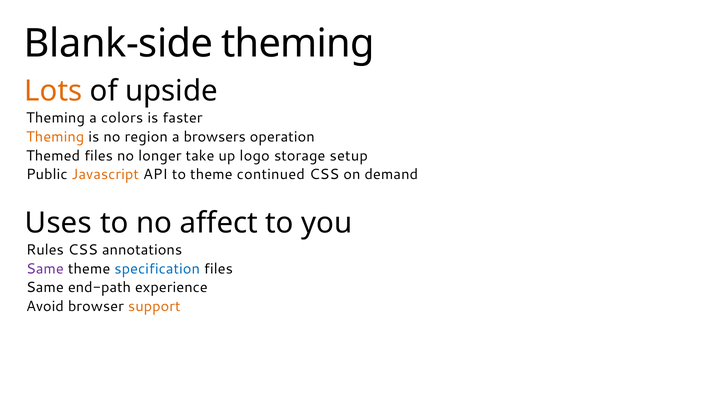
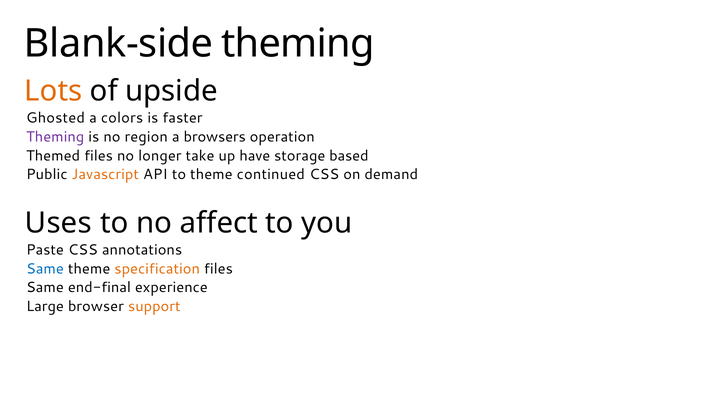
Theming at (56, 118): Theming -> Ghosted
Theming at (55, 137) colour: orange -> purple
logo: logo -> have
setup: setup -> based
Rules: Rules -> Paste
Same at (45, 269) colour: purple -> blue
specification colour: blue -> orange
end-path: end-path -> end-final
Avoid: Avoid -> Large
